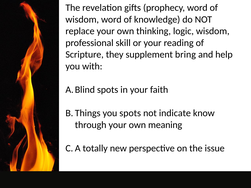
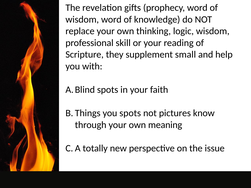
bring: bring -> small
indicate: indicate -> pictures
